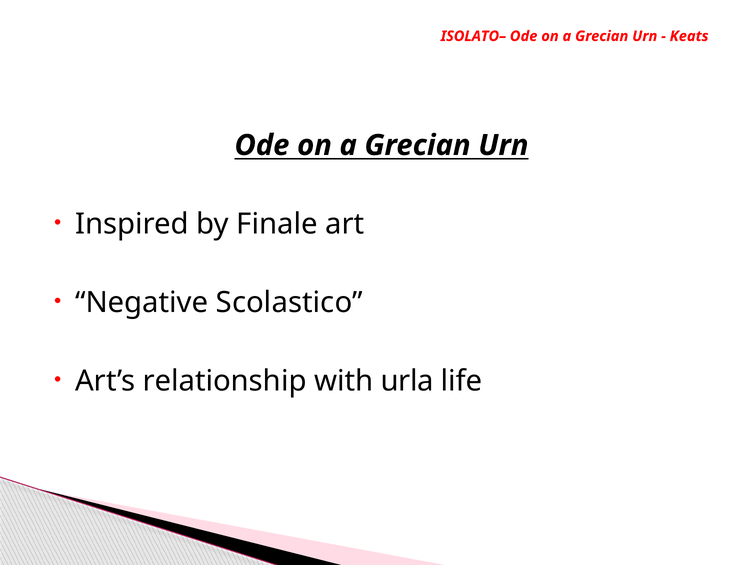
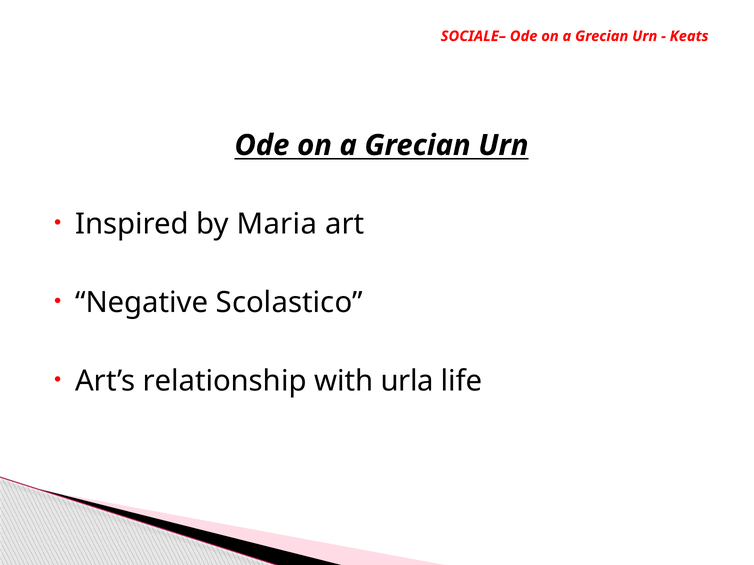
ISOLATO–: ISOLATO– -> SOCIALE–
Finale: Finale -> Maria
